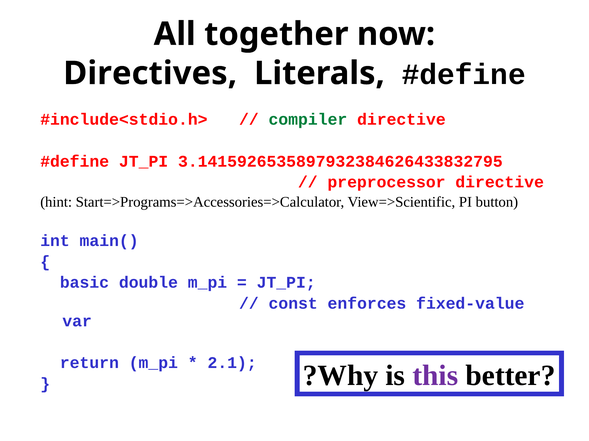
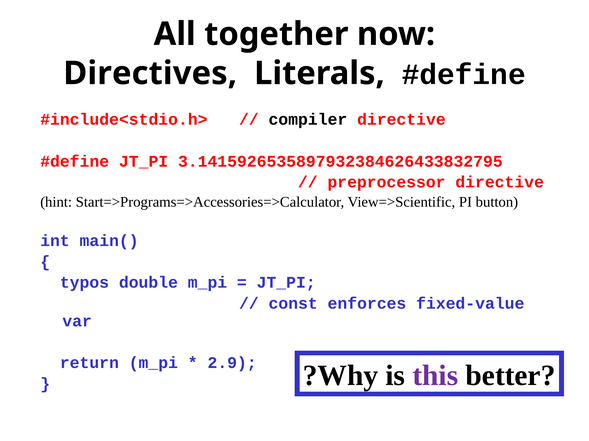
compiler colour: green -> black
basic: basic -> typos
2.1: 2.1 -> 2.9
